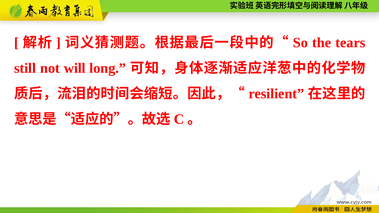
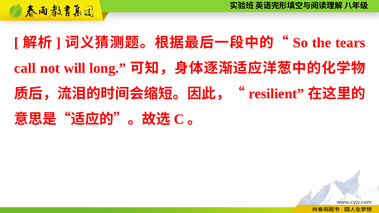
still: still -> call
